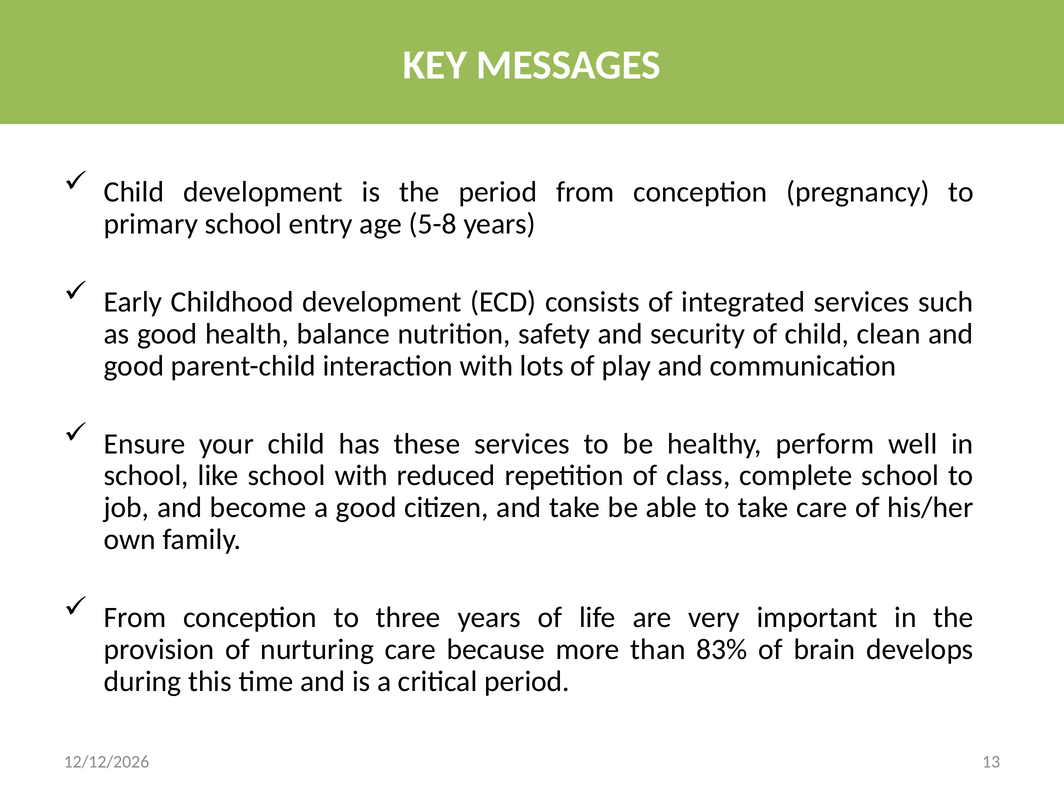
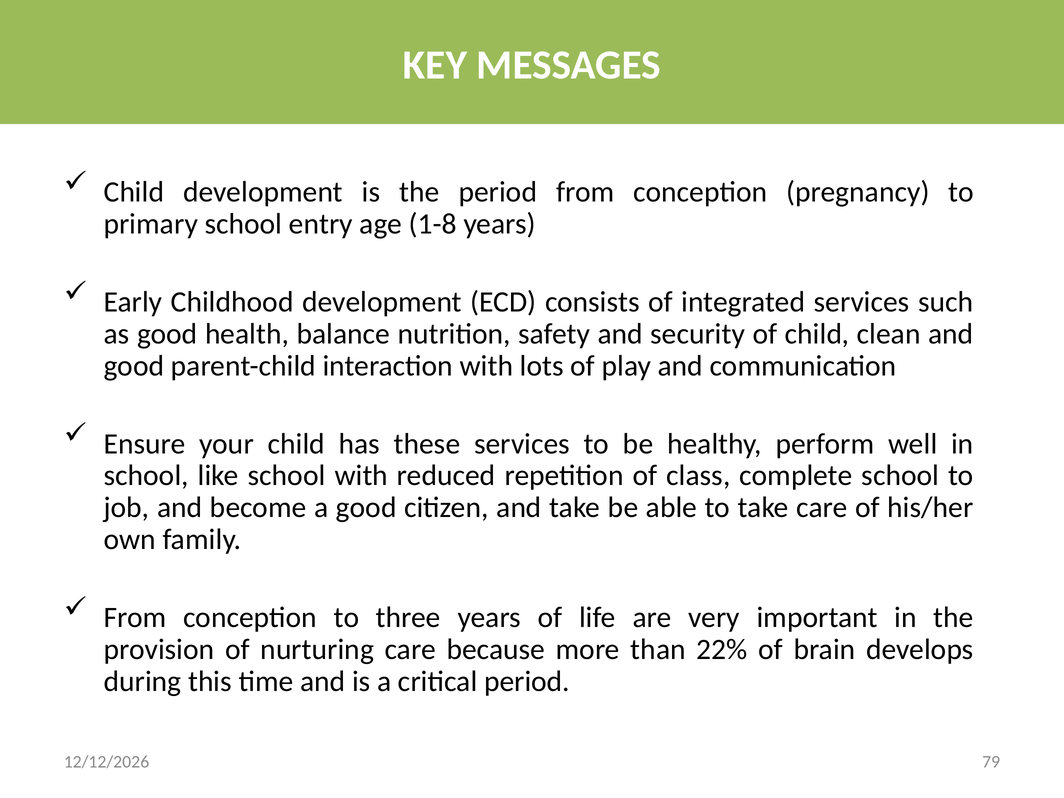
5-8: 5-8 -> 1-8
83%: 83% -> 22%
13: 13 -> 79
